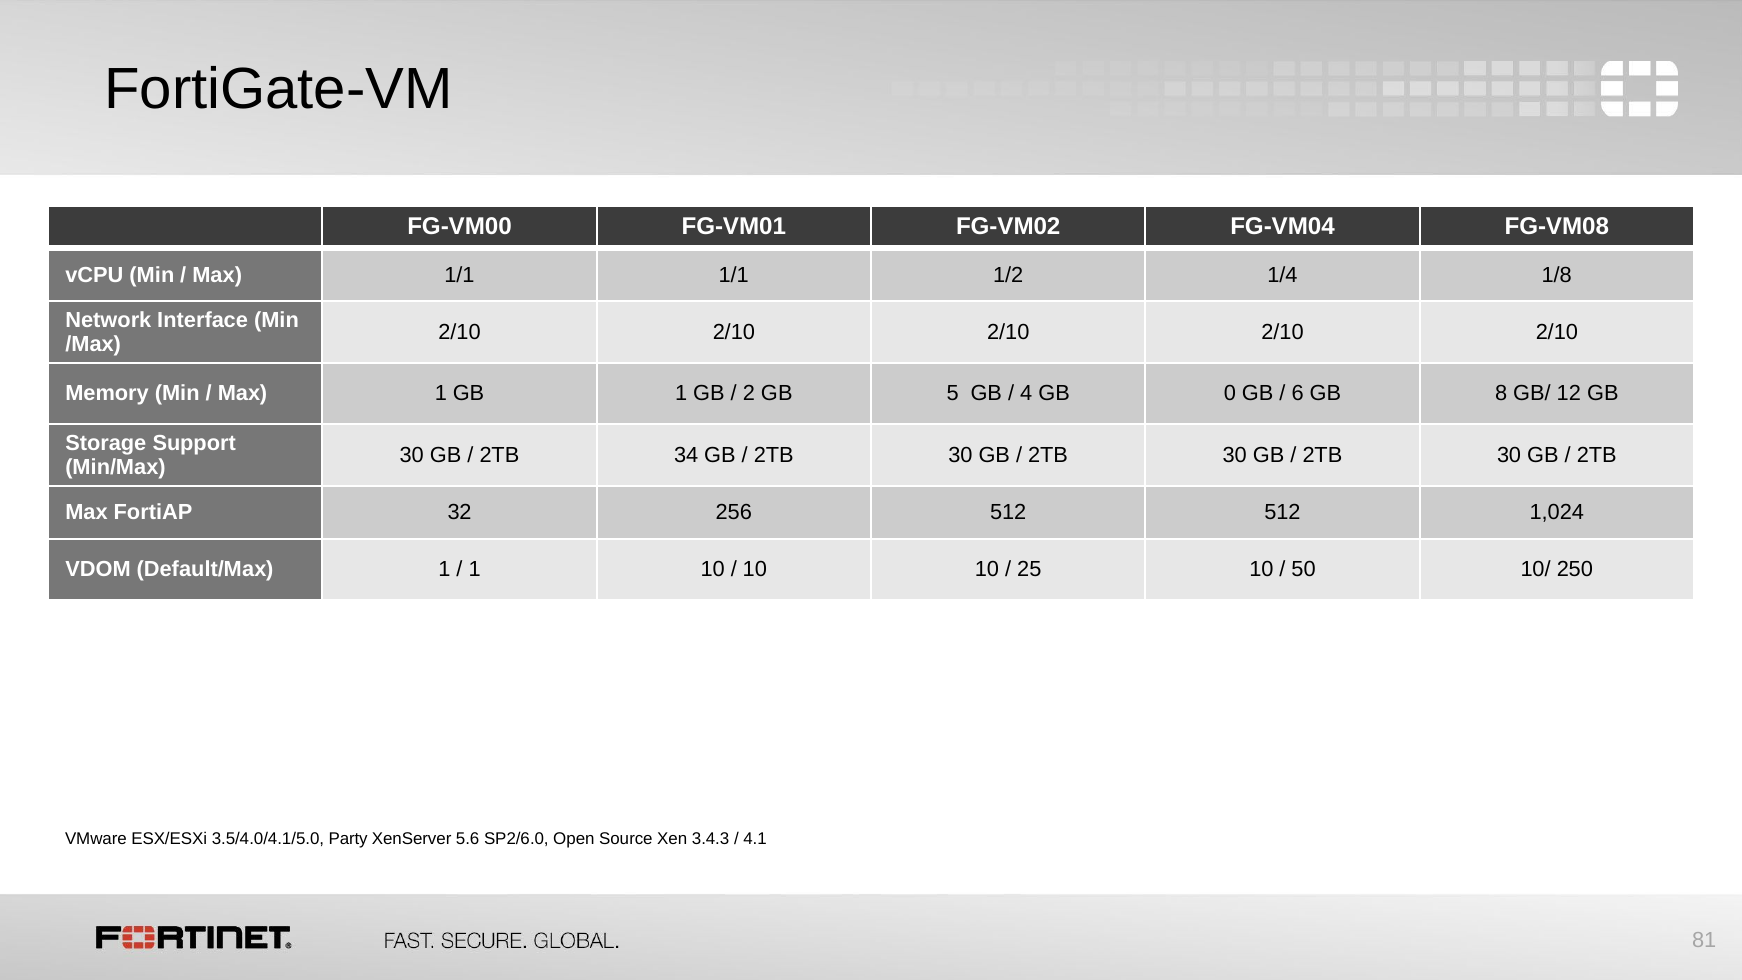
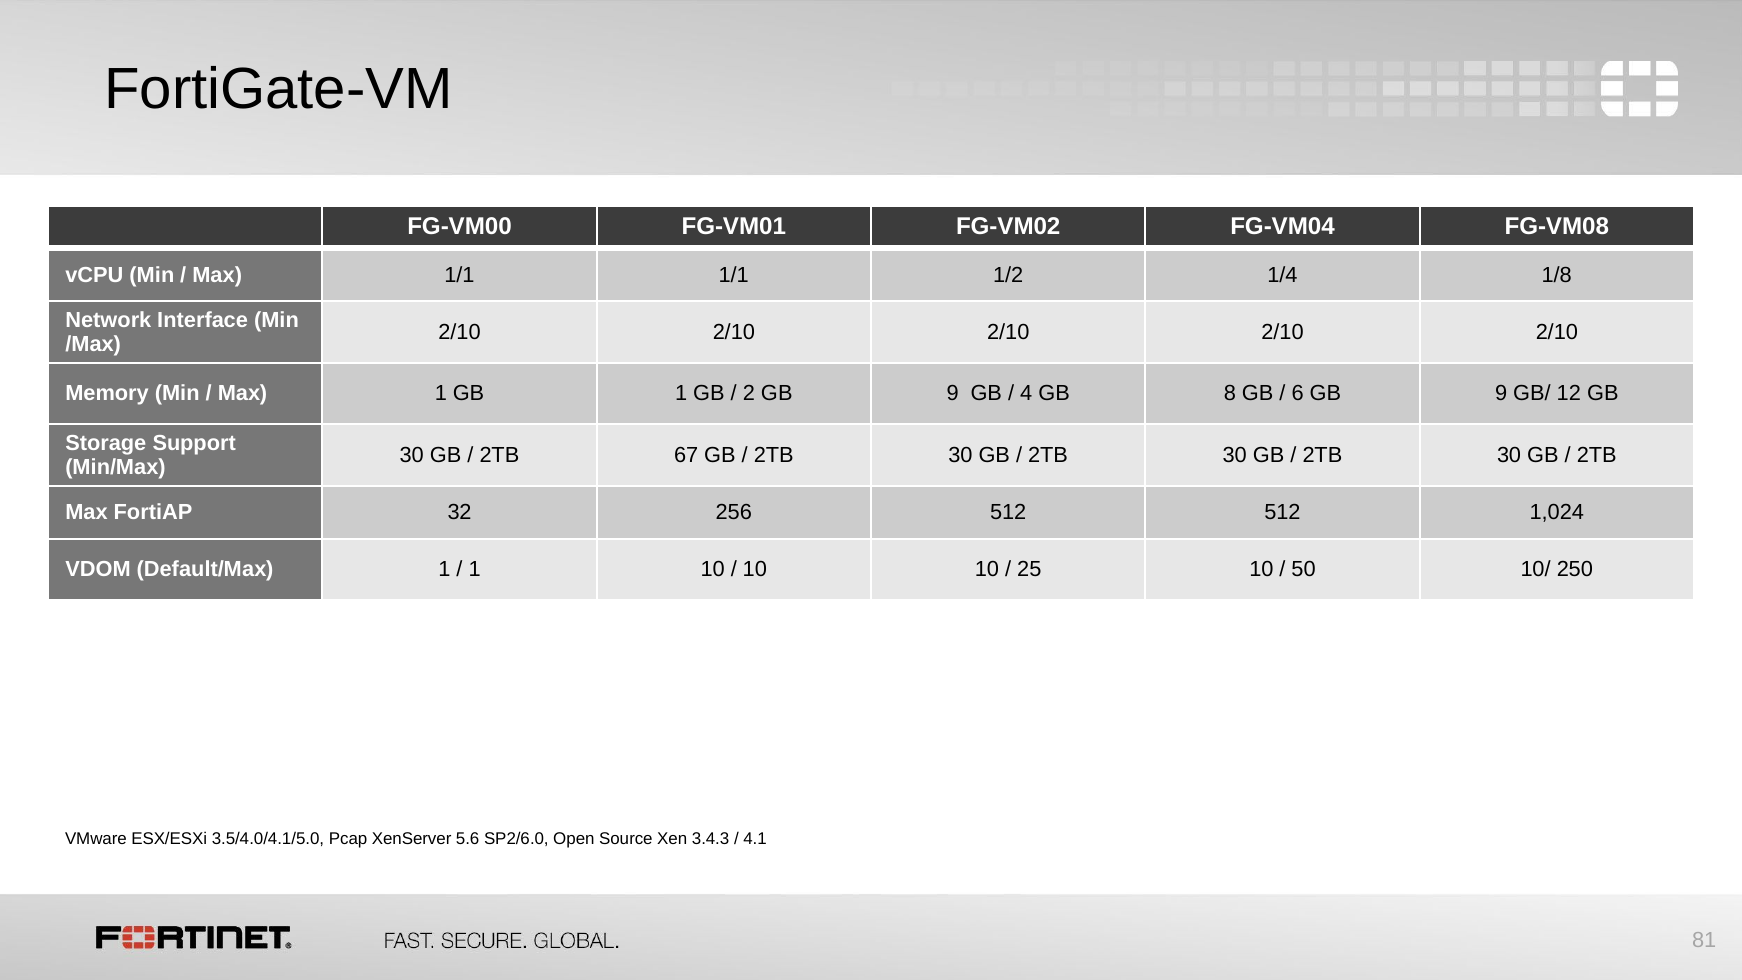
2 GB 5: 5 -> 9
0: 0 -> 8
6 GB 8: 8 -> 9
34: 34 -> 67
Party: Party -> Pcap
